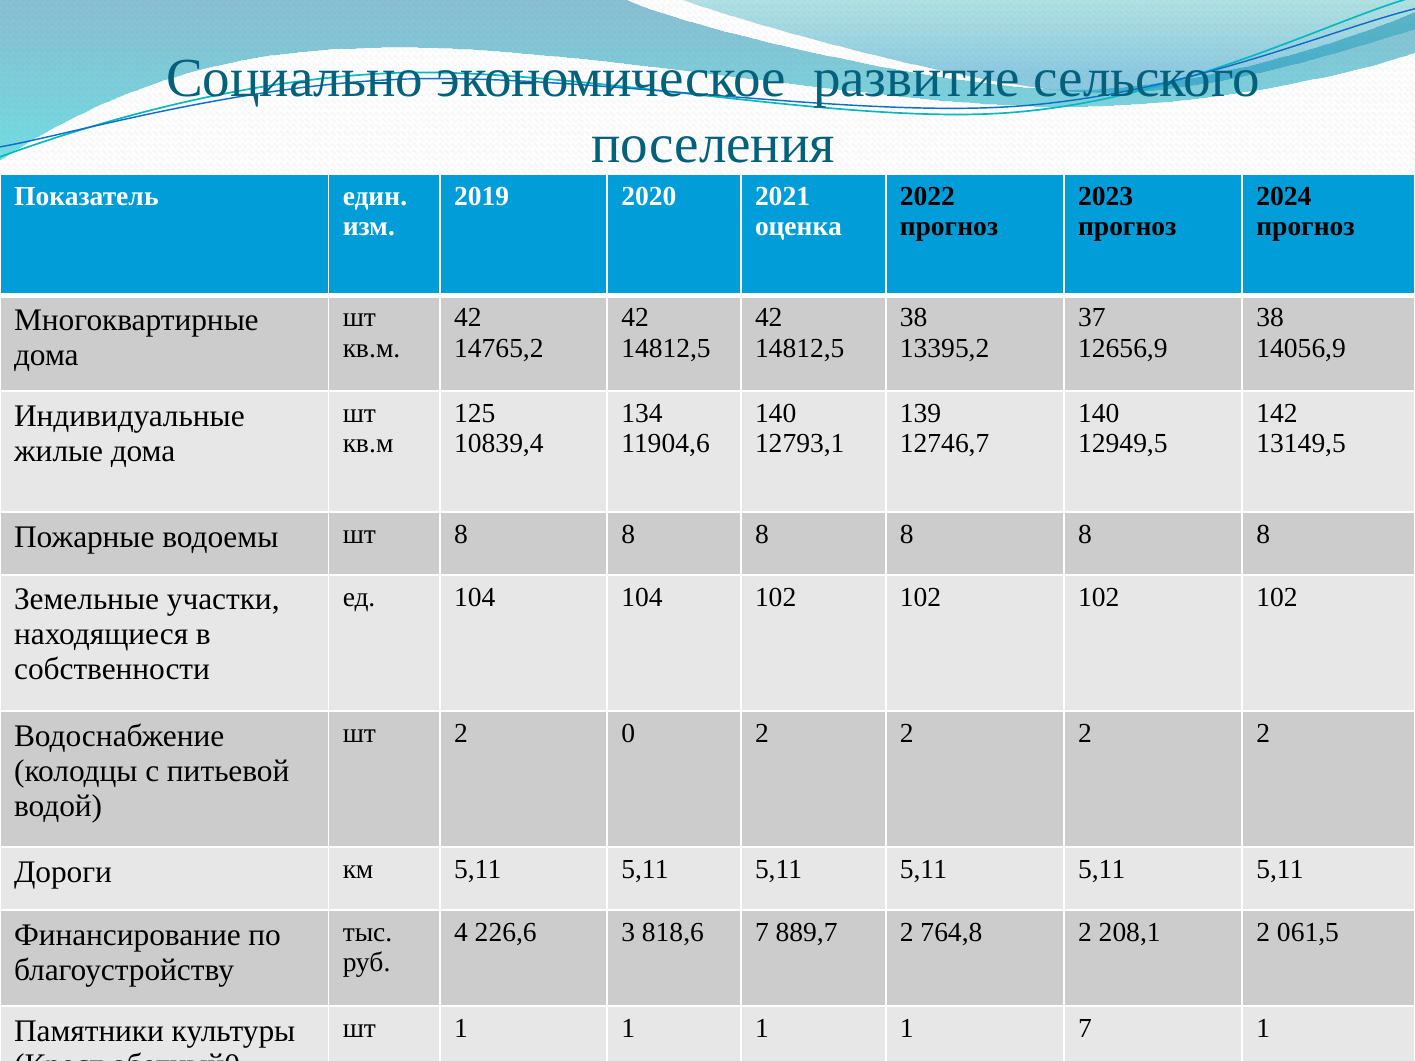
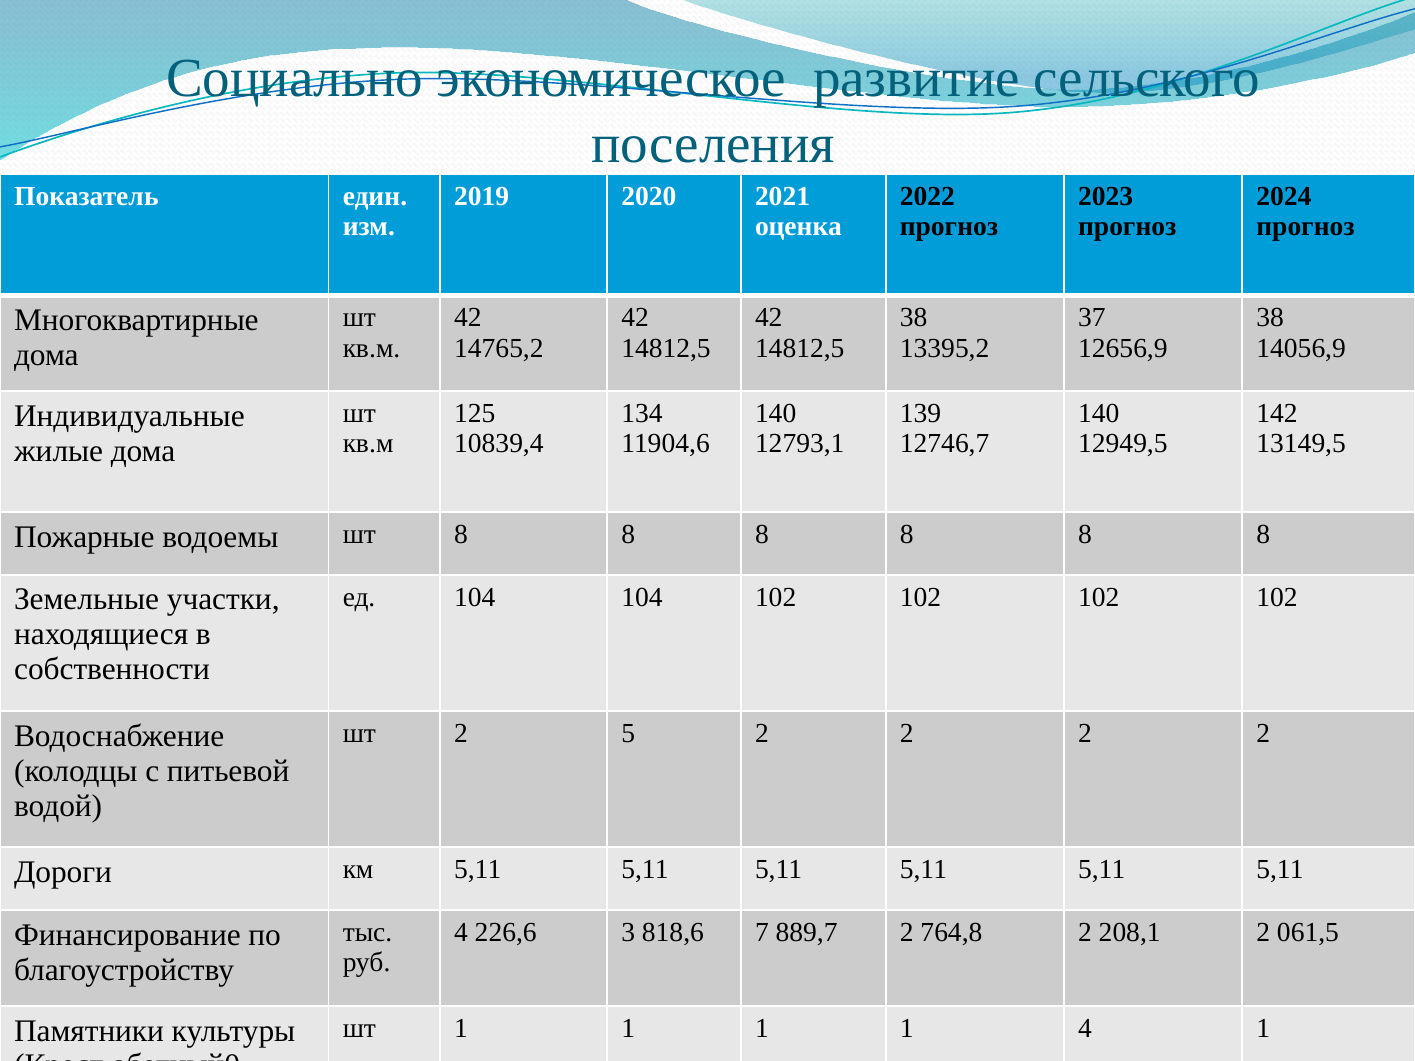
0: 0 -> 5
1 7: 7 -> 4
